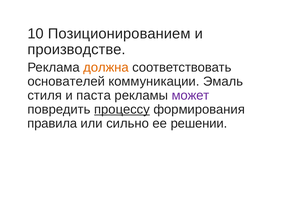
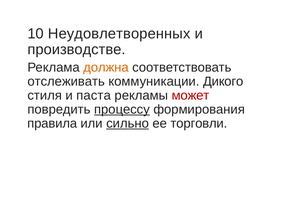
Позиционированием: Позиционированием -> Неудовлетворенных
основателей: основателей -> отслеживать
Эмаль: Эмаль -> Дикого
может colour: purple -> red
сильно underline: none -> present
решении: решении -> торговли
